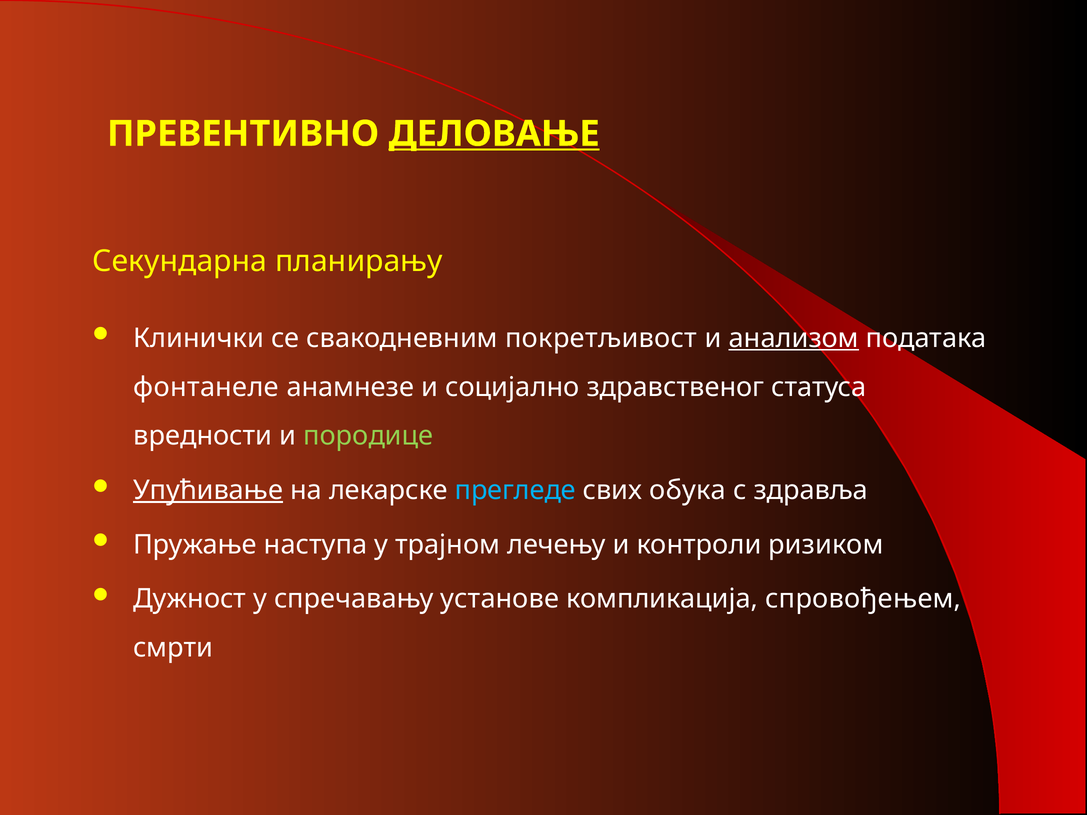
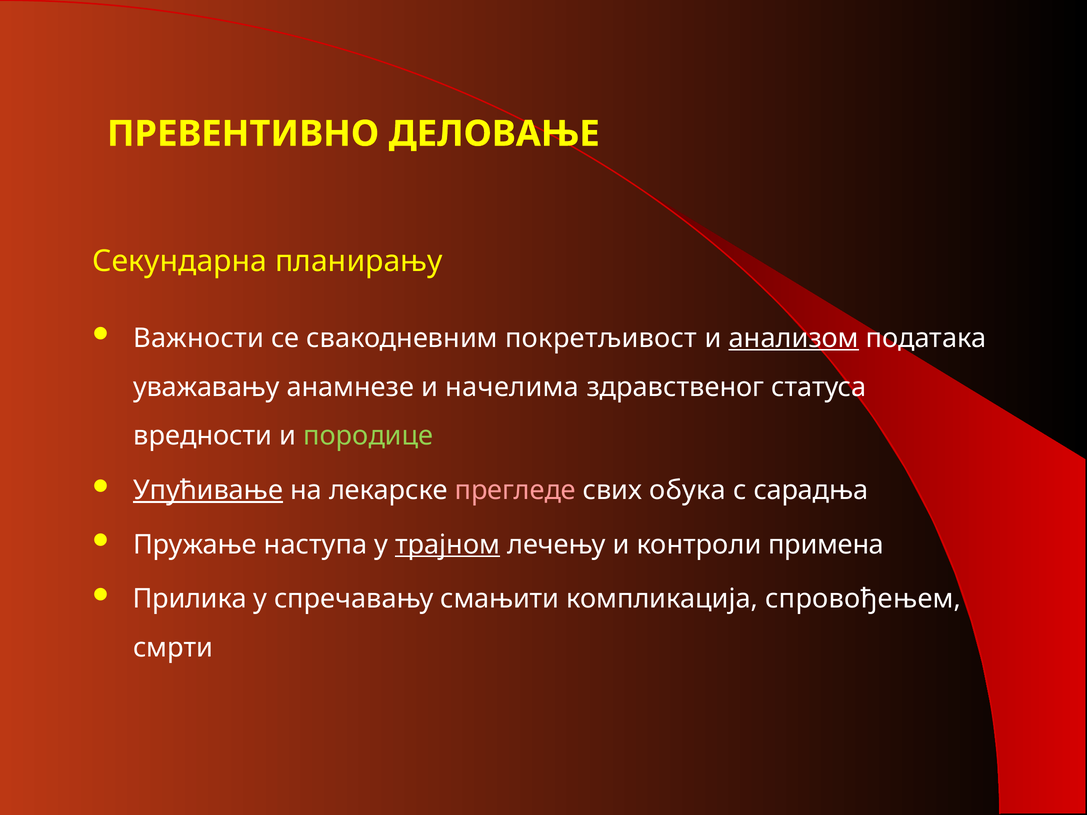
ДЕЛОВАЊЕ underline: present -> none
Клинички: Клинички -> Важности
фонтанеле: фонтанеле -> уважавању
социјално: социјално -> начелима
прегледе colour: light blue -> pink
здравља: здравља -> сарадња
трајном underline: none -> present
ризиком: ризиком -> примена
Дужност: Дужност -> Прилика
установе: установе -> смањити
